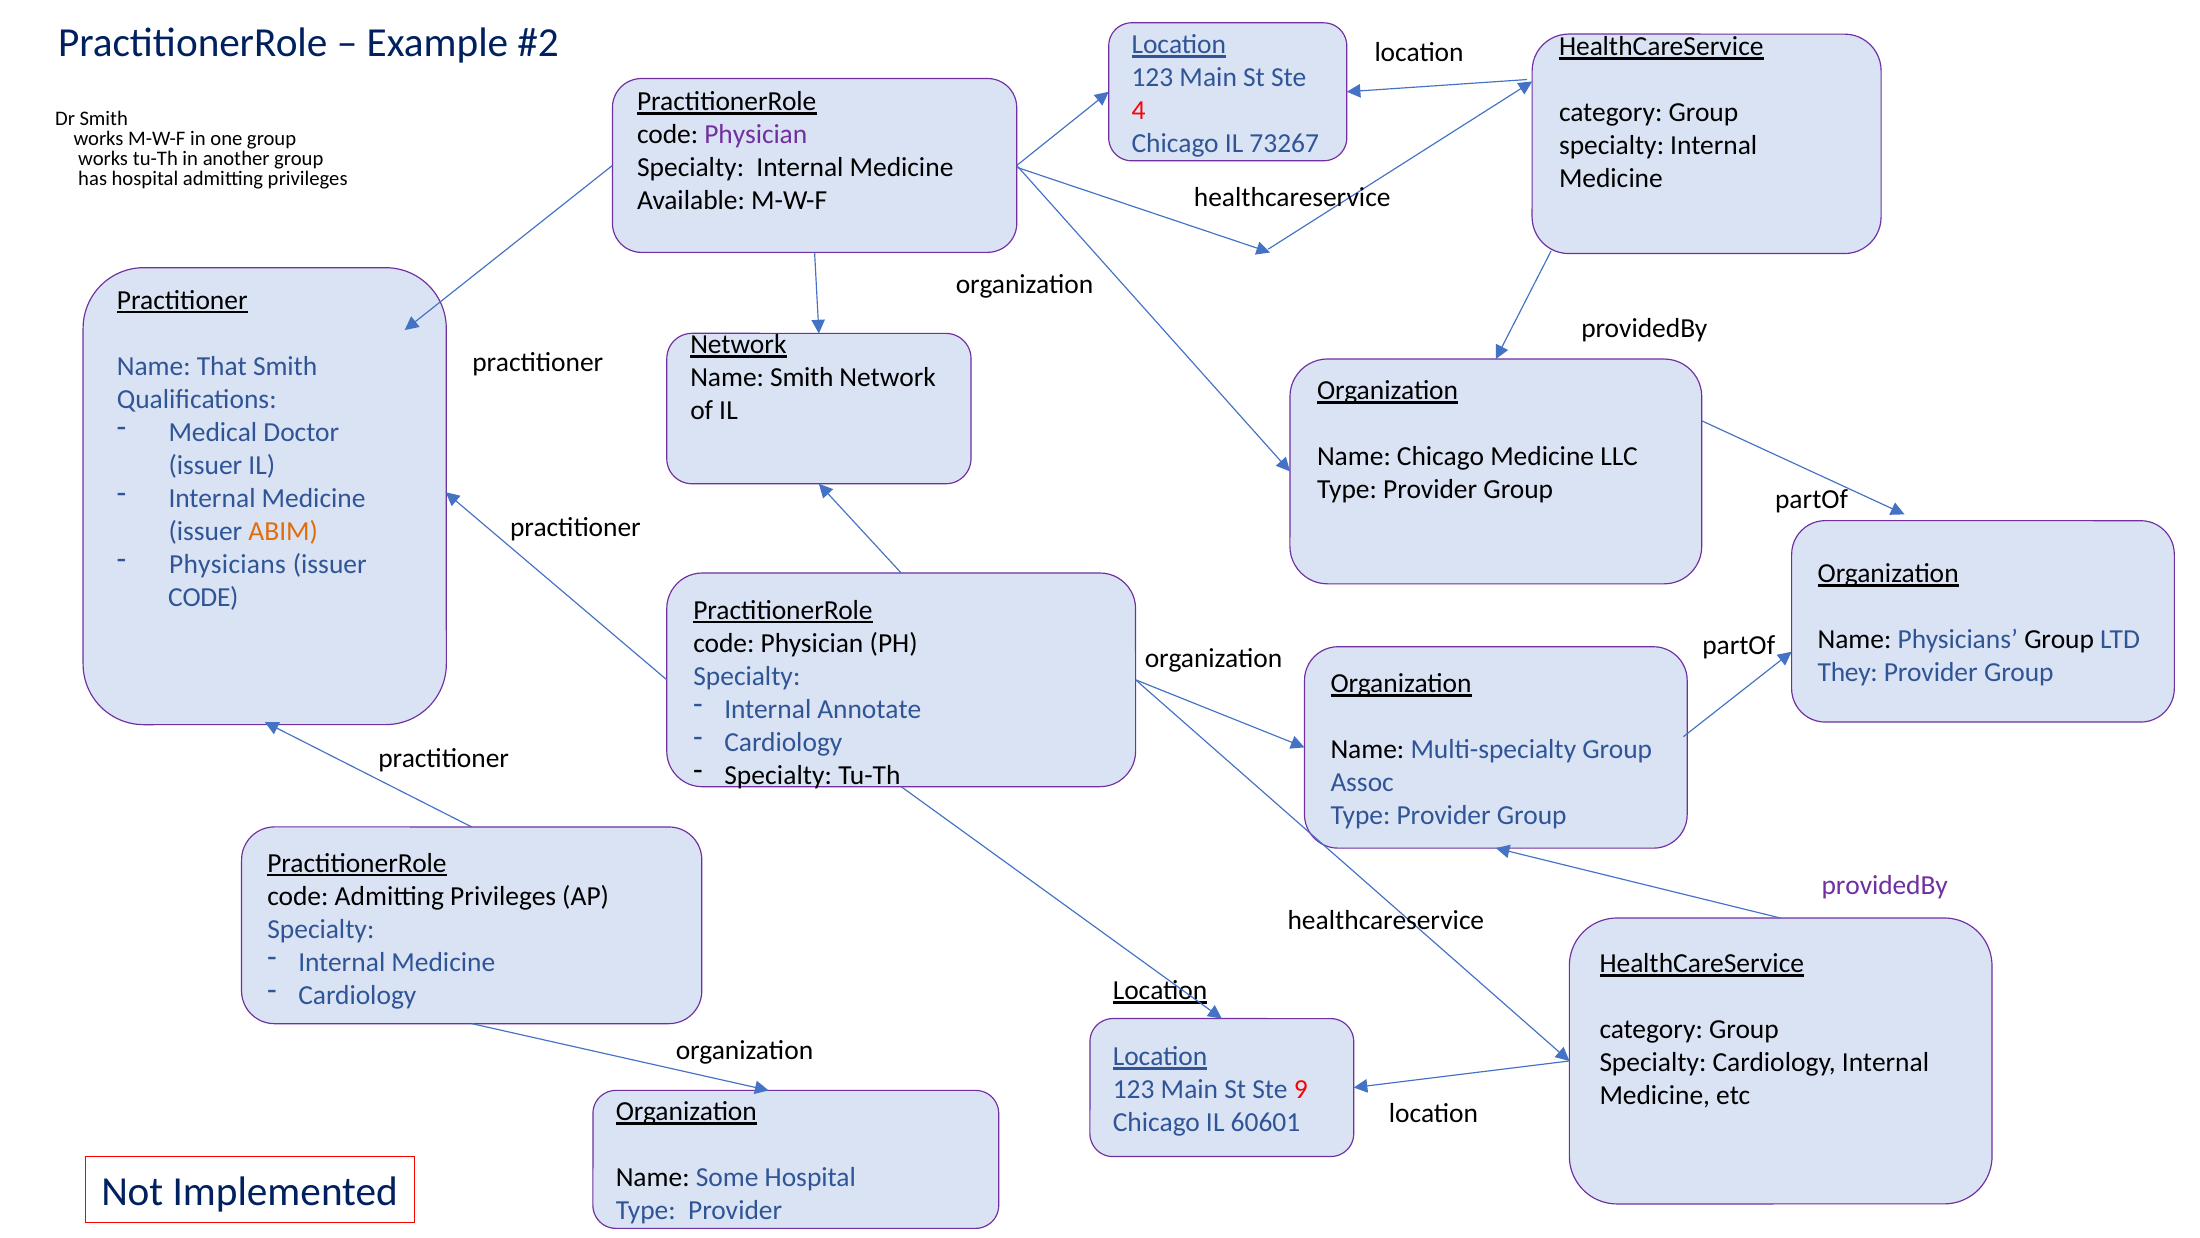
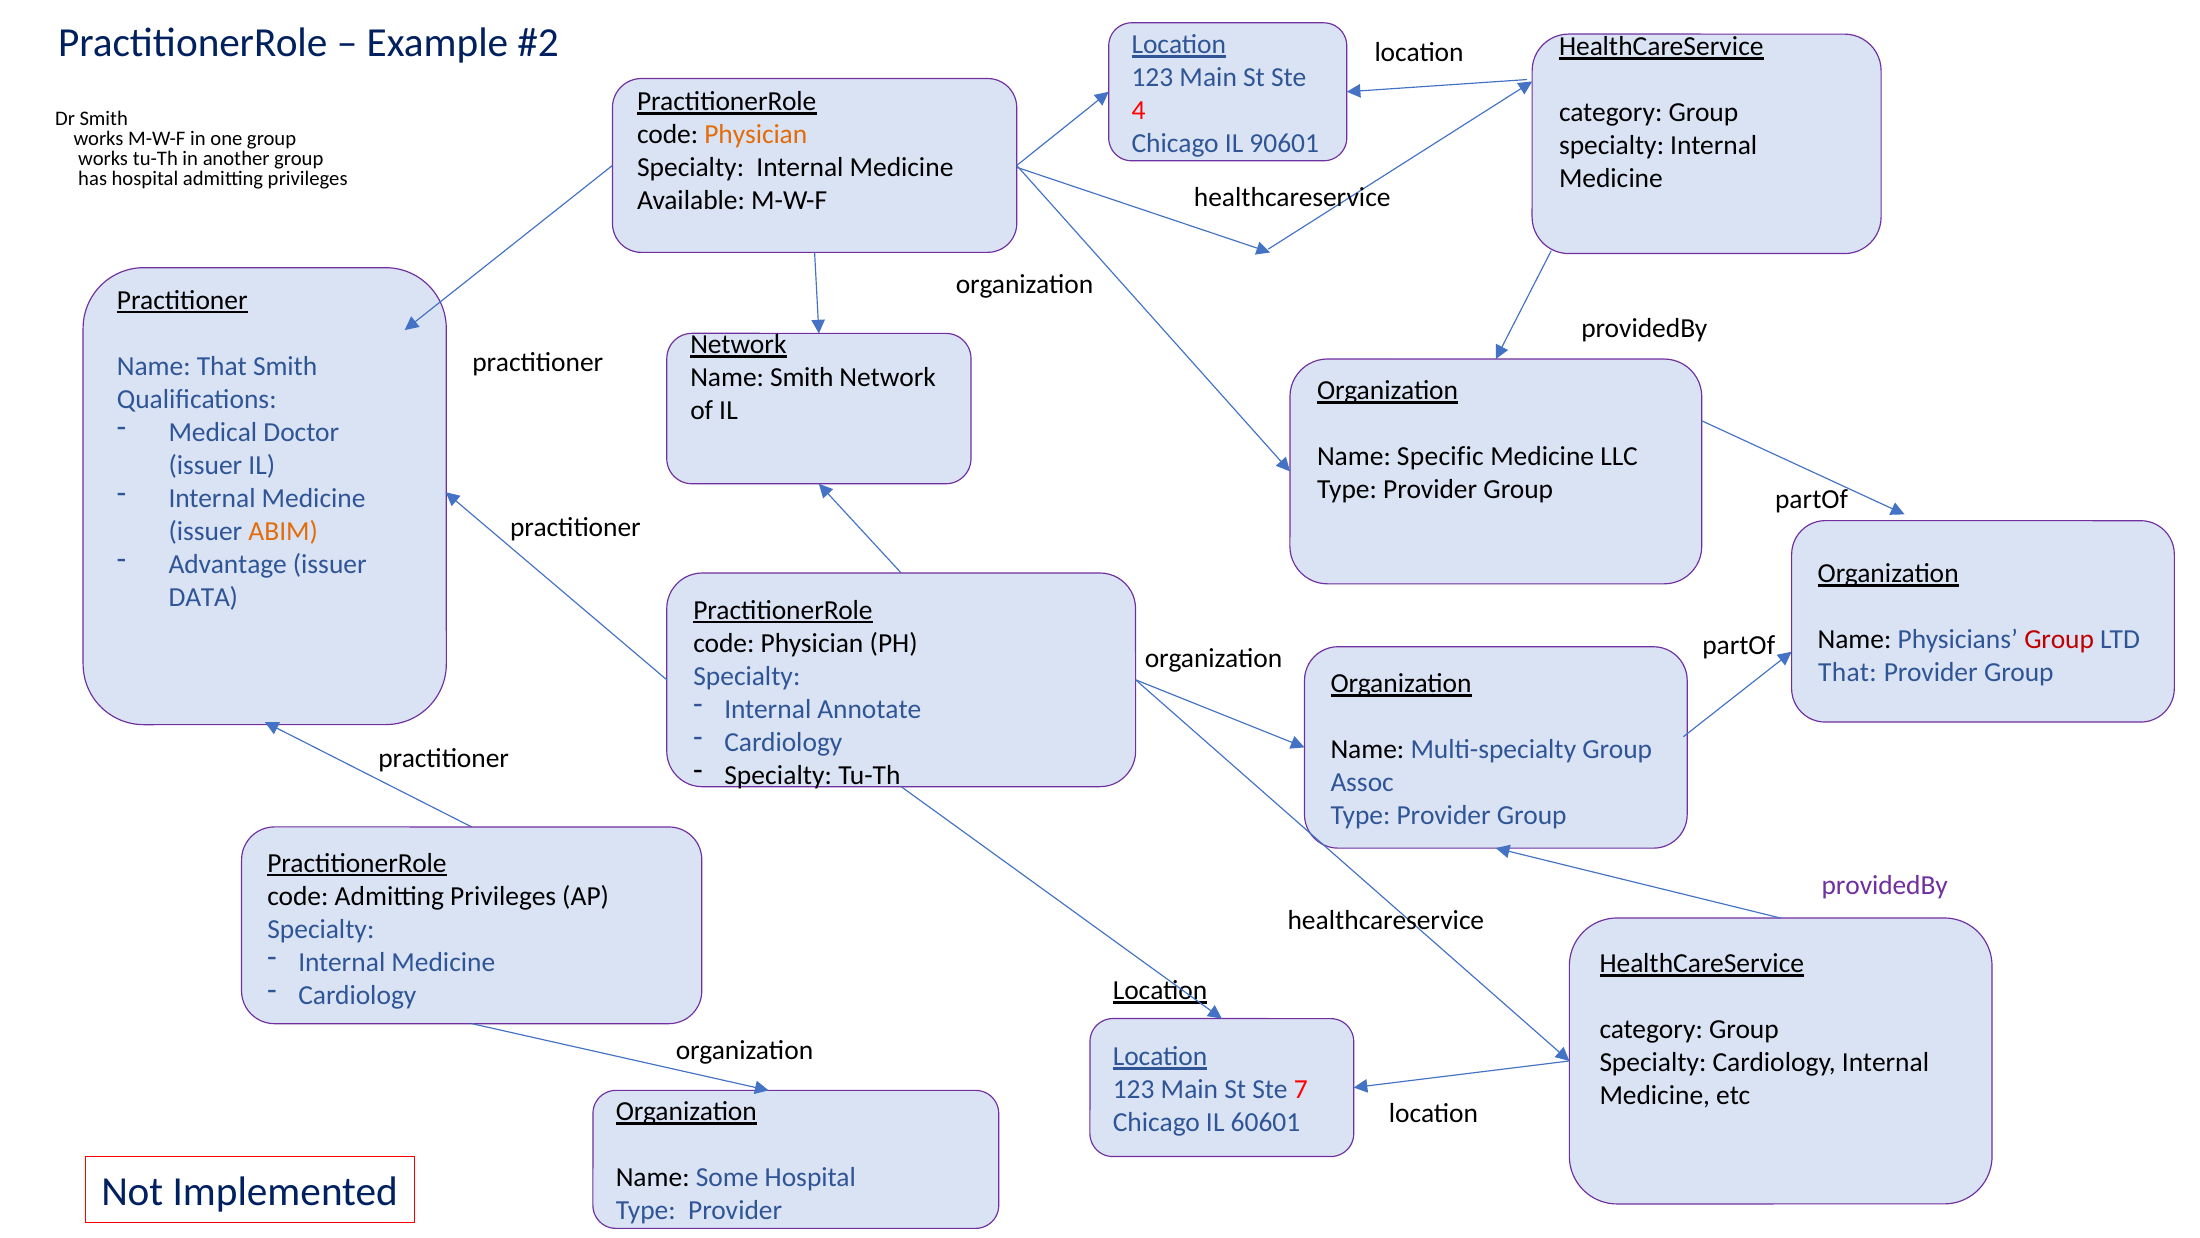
Physician at (756, 134) colour: purple -> orange
73267: 73267 -> 90601
Name Chicago: Chicago -> Specific
Physicians at (227, 564): Physicians -> Advantage
CODE at (203, 597): CODE -> DATA
Group at (2059, 639) colour: black -> red
They at (1848, 672): They -> That
9: 9 -> 7
